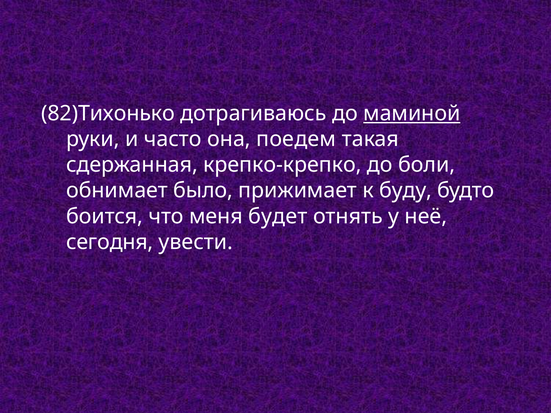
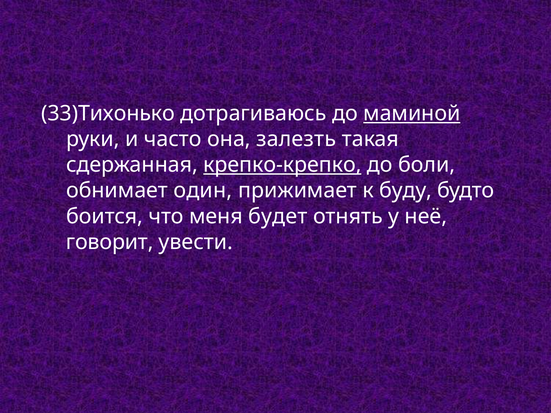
82)Тихонько: 82)Тихонько -> 33)Тихонько
поедем: поедем -> залезть
крепко-крепко underline: none -> present
было: было -> один
сегодня: сегодня -> говорит
